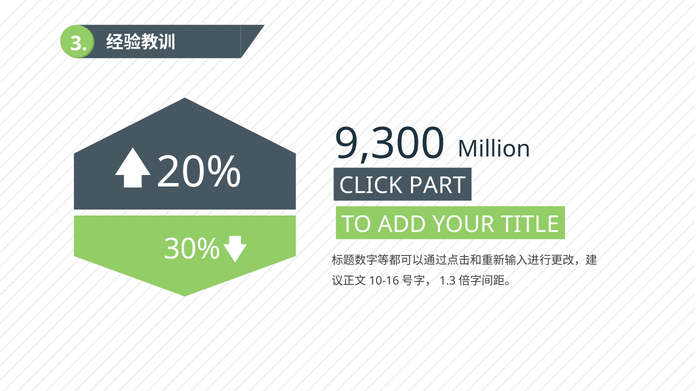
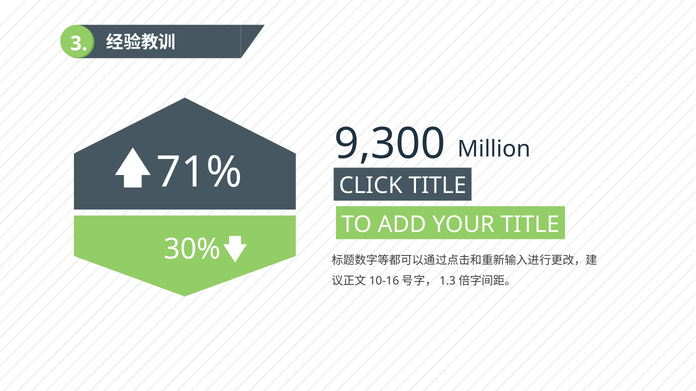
20%: 20% -> 71%
CLICK PART: PART -> TITLE
